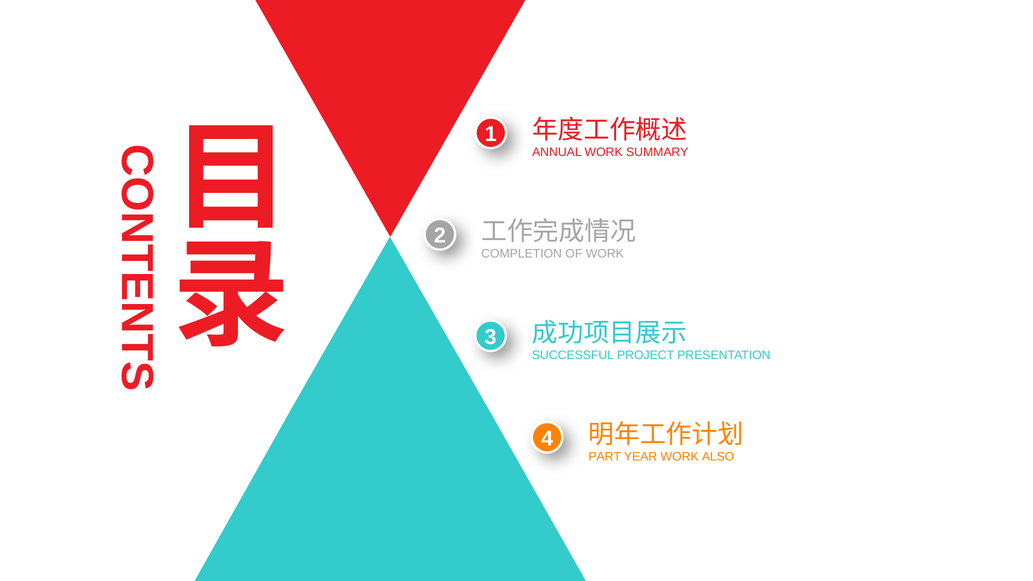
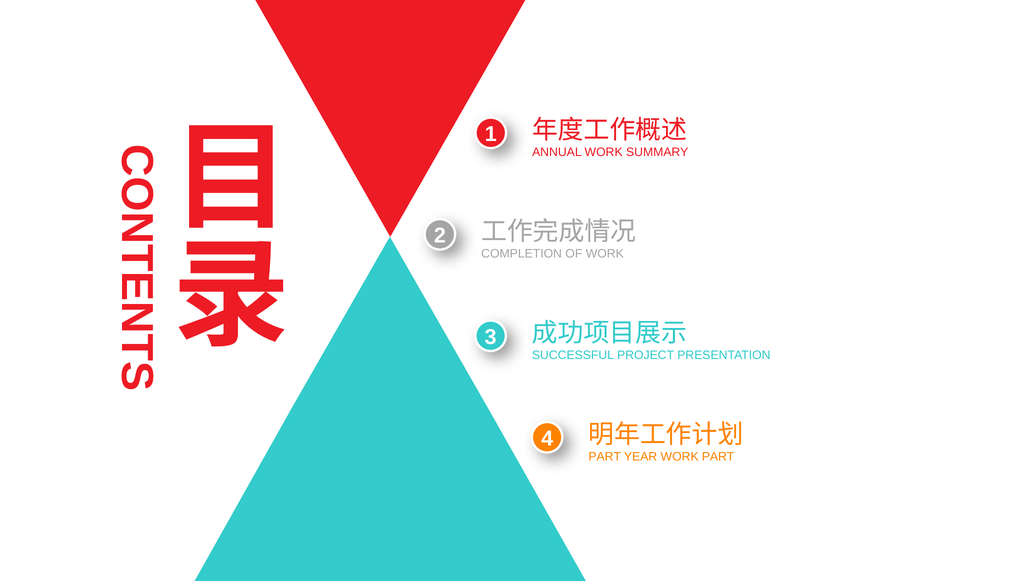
WORK ALSO: ALSO -> PART
